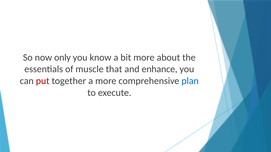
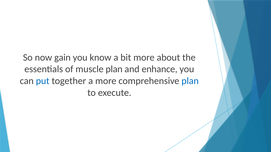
only: only -> gain
muscle that: that -> plan
put colour: red -> blue
